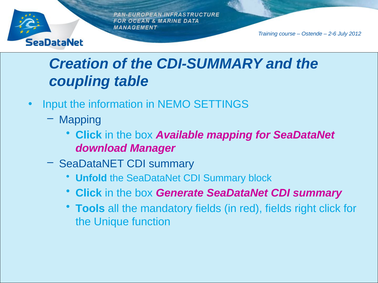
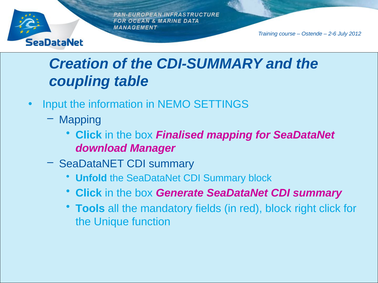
Available: Available -> Finalised
red fields: fields -> block
